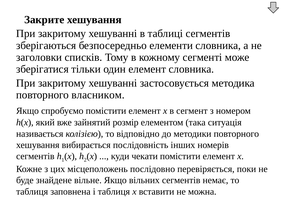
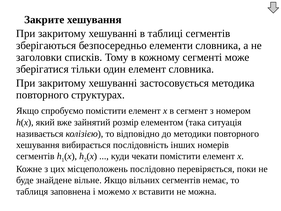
власником: власником -> структурах
і таблиця: таблиця -> можемо
